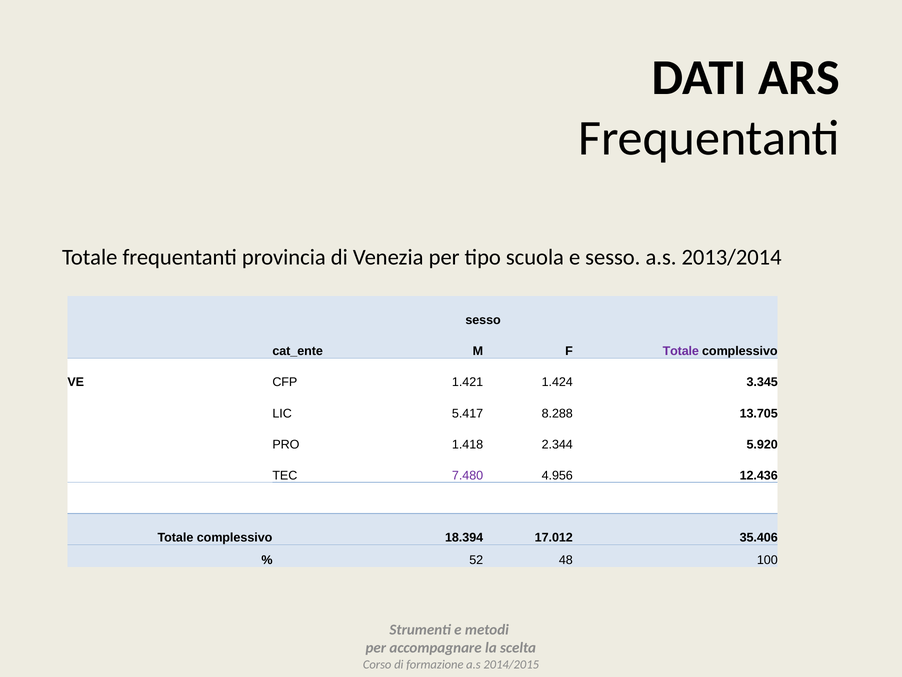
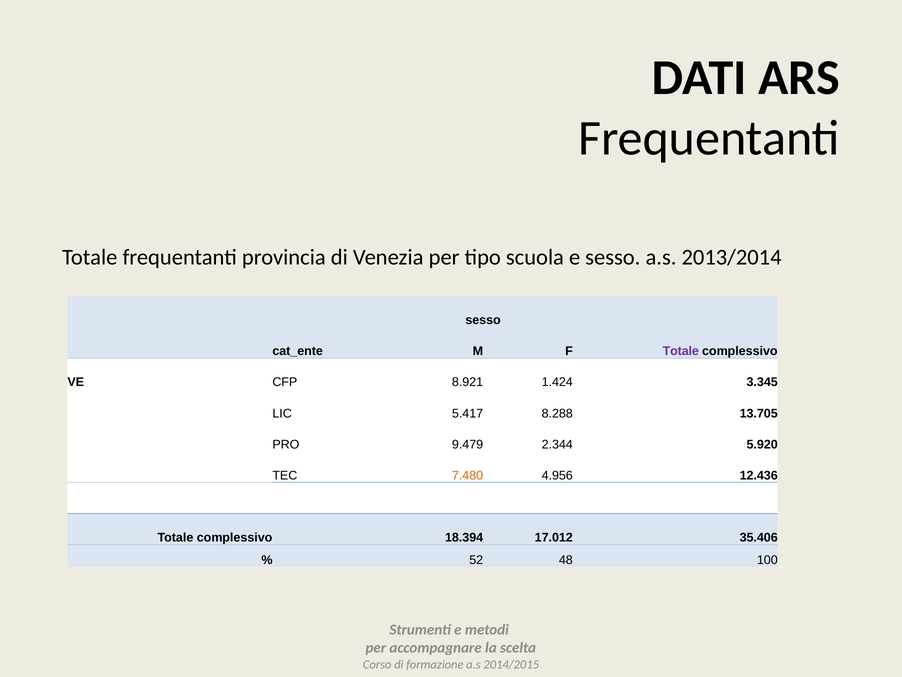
1.421: 1.421 -> 8.921
1.418: 1.418 -> 9.479
7.480 colour: purple -> orange
